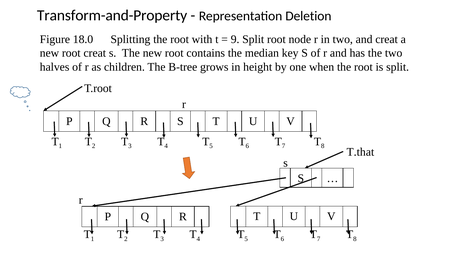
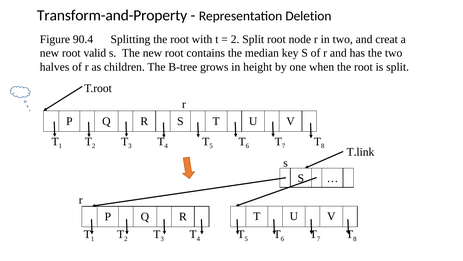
18.0: 18.0 -> 90.4
9 at (235, 39): 9 -> 2
root creat: creat -> valid
T.that: T.that -> T.link
